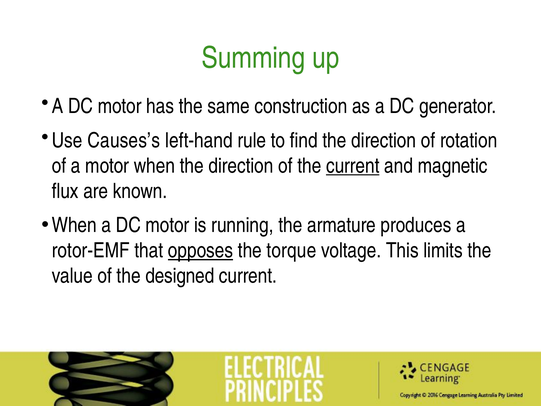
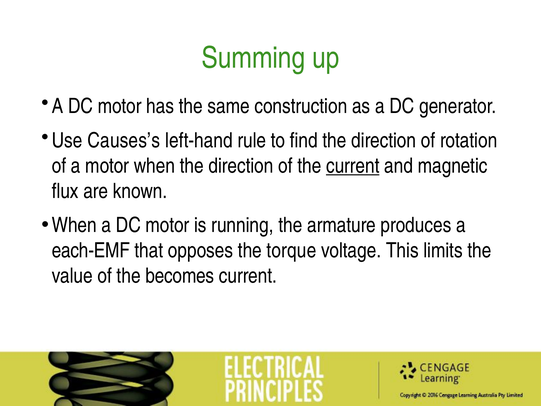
rotor-EMF: rotor-EMF -> each-EMF
opposes underline: present -> none
designed: designed -> becomes
